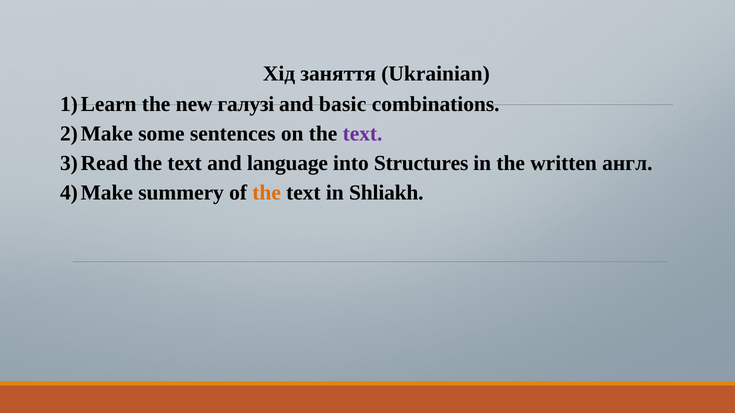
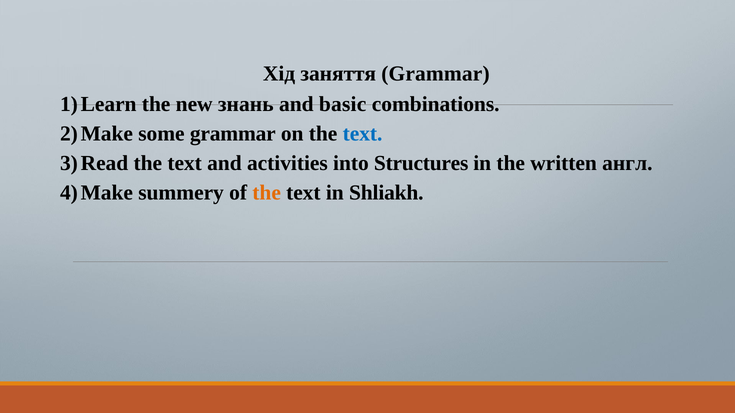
заняття Ukrainian: Ukrainian -> Grammar
галузі: галузі -> знань
some sentences: sentences -> grammar
text at (363, 134) colour: purple -> blue
language: language -> activities
